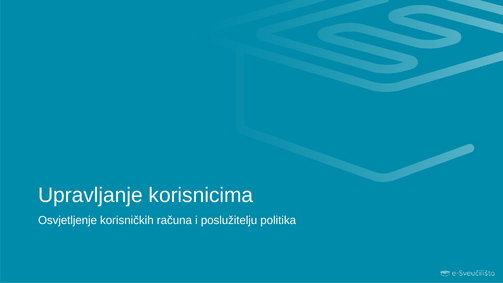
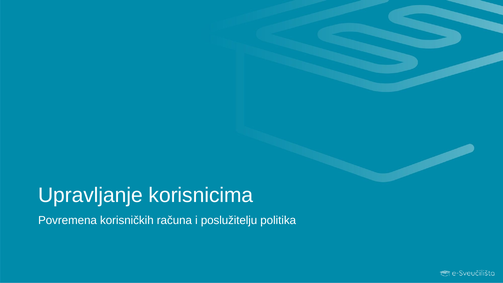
Osvjetljenje: Osvjetljenje -> Povremena
